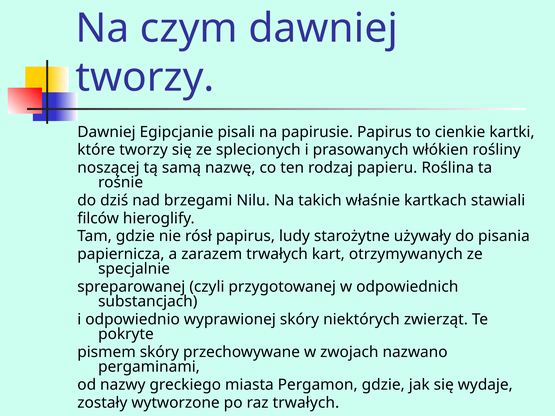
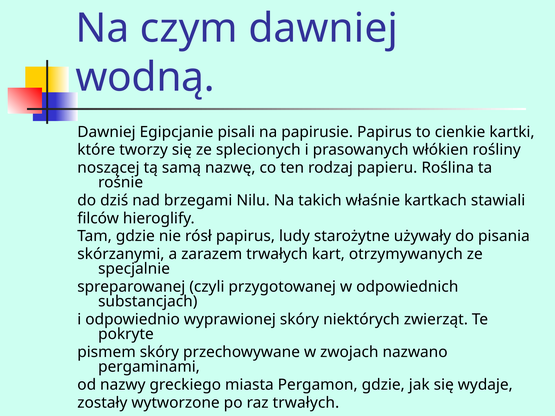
tworzy at (145, 77): tworzy -> wodną
papiernicza: papiernicza -> skórzanymi
